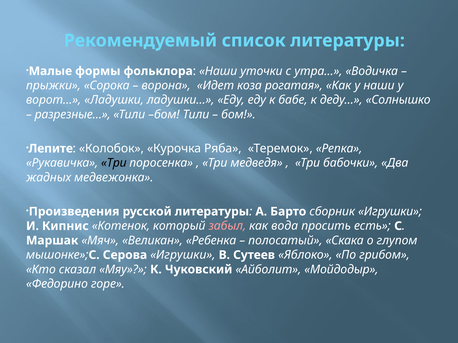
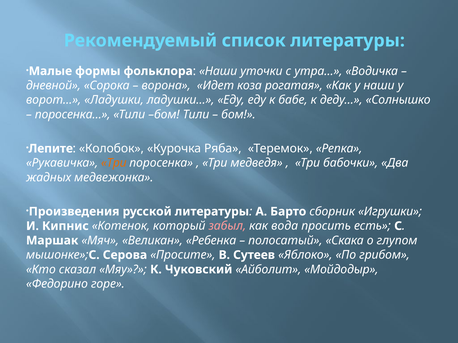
прыжки: прыжки -> дневной
разрезные…: разрезные… -> поросенка…
Три at (114, 163) colour: black -> orange
Серова Игрушки: Игрушки -> Просите
